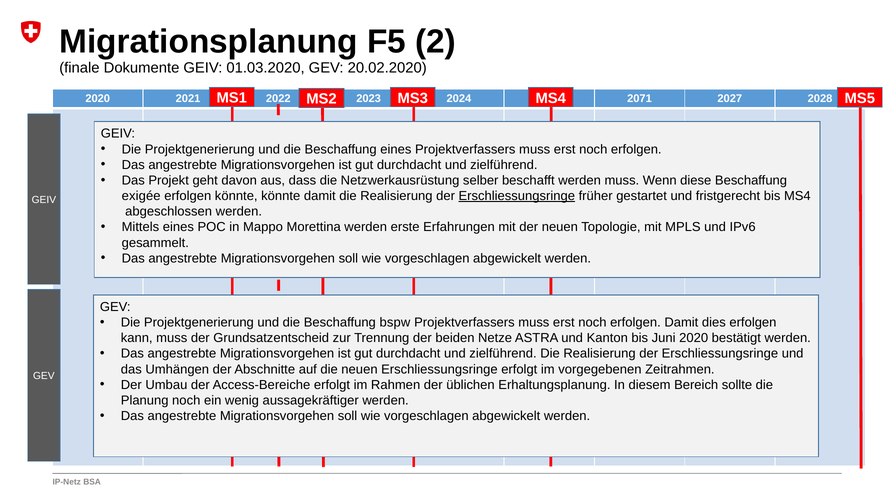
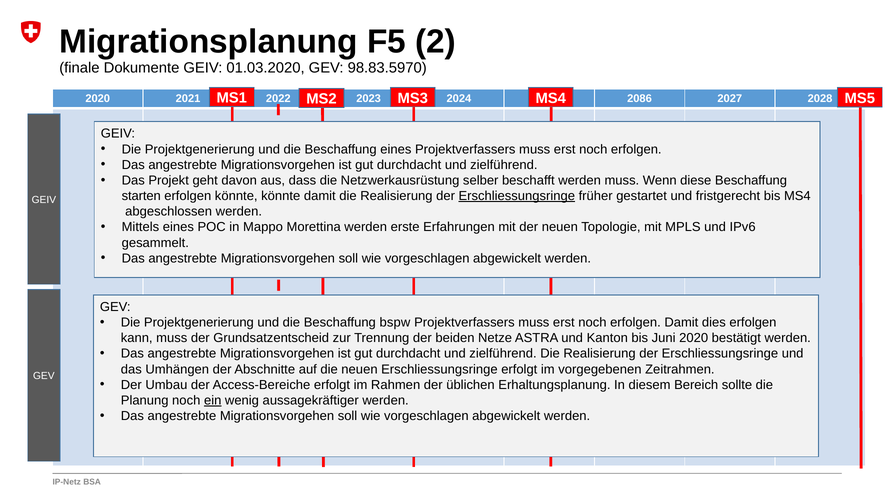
20.02.2020: 20.02.2020 -> 98.83.5970
2071: 2071 -> 2086
exigée: exigée -> starten
ein underline: none -> present
